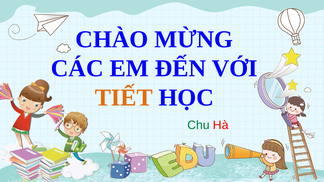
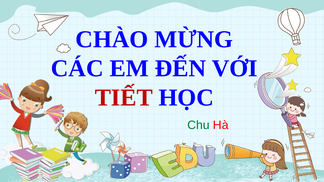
TIẾT colour: orange -> red
